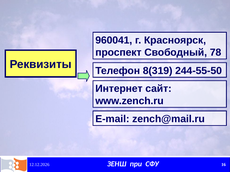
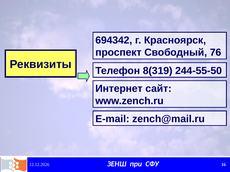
960041: 960041 -> 694342
78: 78 -> 76
